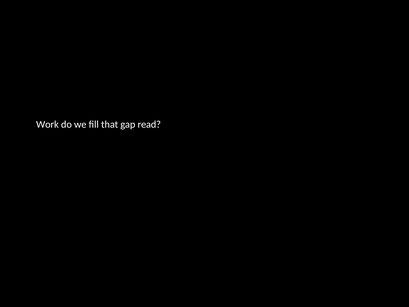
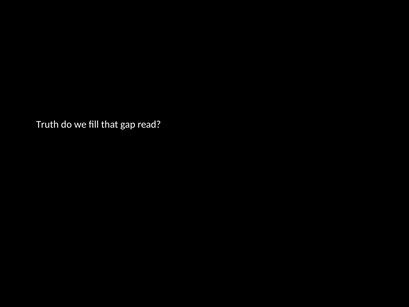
Work: Work -> Truth
